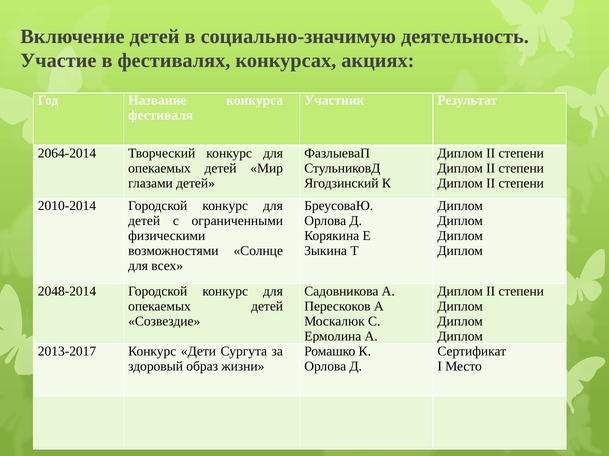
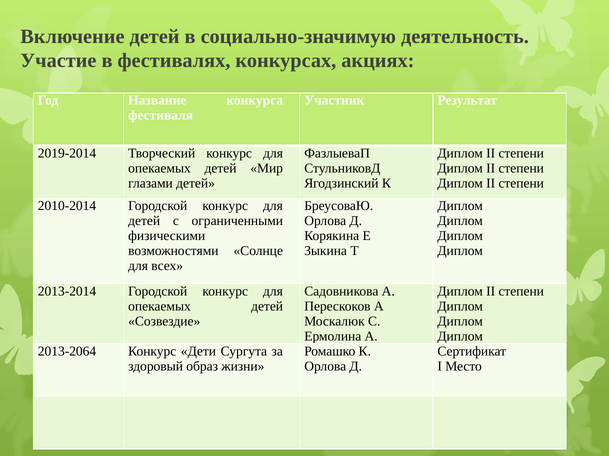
2064-2014: 2064-2014 -> 2019-2014
2048-2014: 2048-2014 -> 2013-2014
2013-2017: 2013-2017 -> 2013-2064
